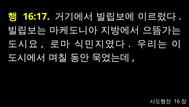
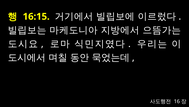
16:17: 16:17 -> 16:15
